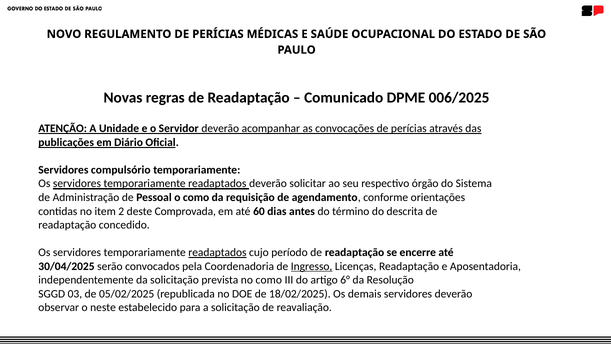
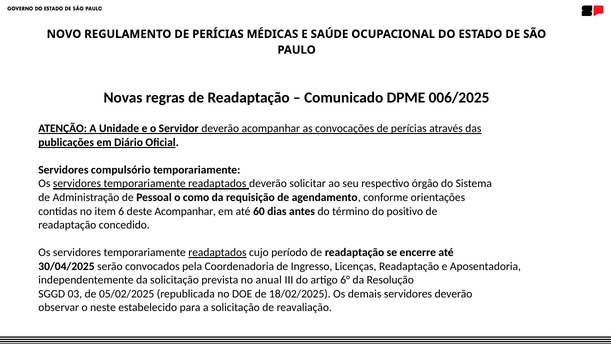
2: 2 -> 6
deste Comprovada: Comprovada -> Acompanhar
descrita: descrita -> positivo
Ingresso underline: present -> none
no como: como -> anual
